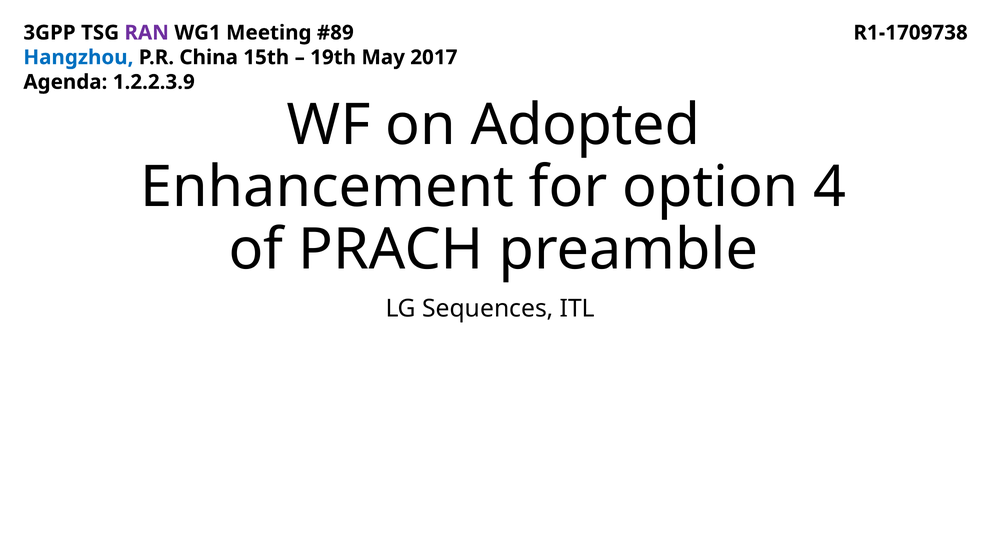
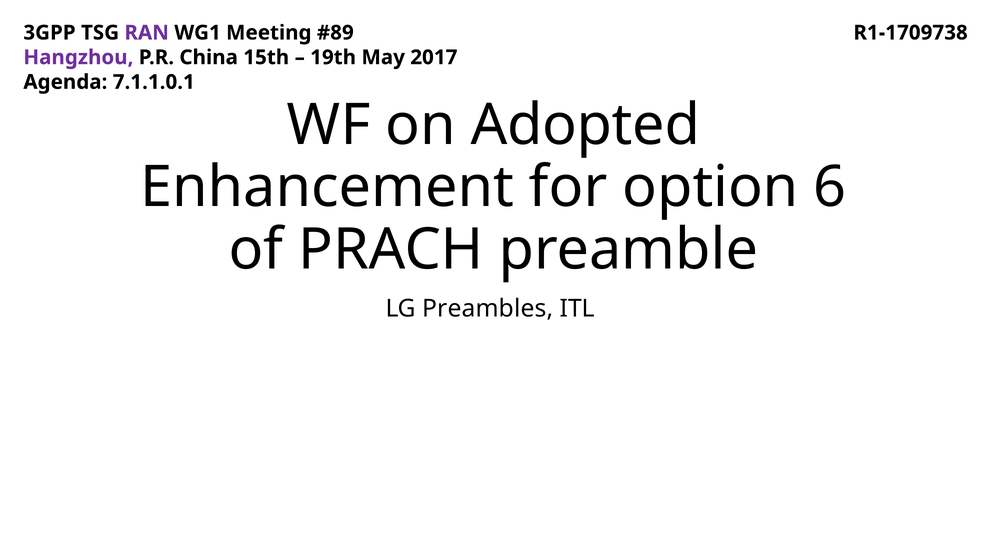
Hangzhou colour: blue -> purple
1.2.2.3.9: 1.2.2.3.9 -> 7.1.1.0.1
4: 4 -> 6
Sequences: Sequences -> Preambles
